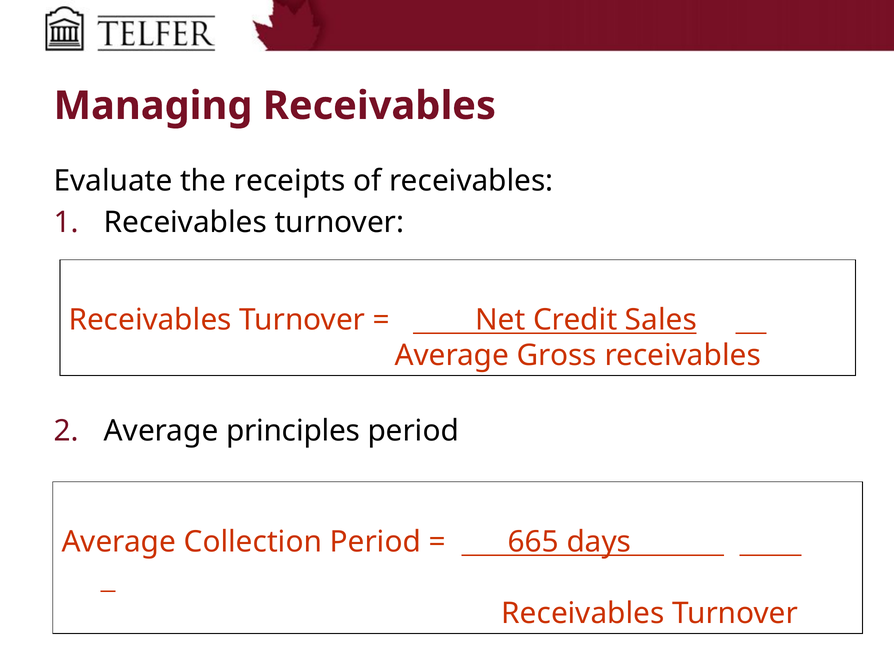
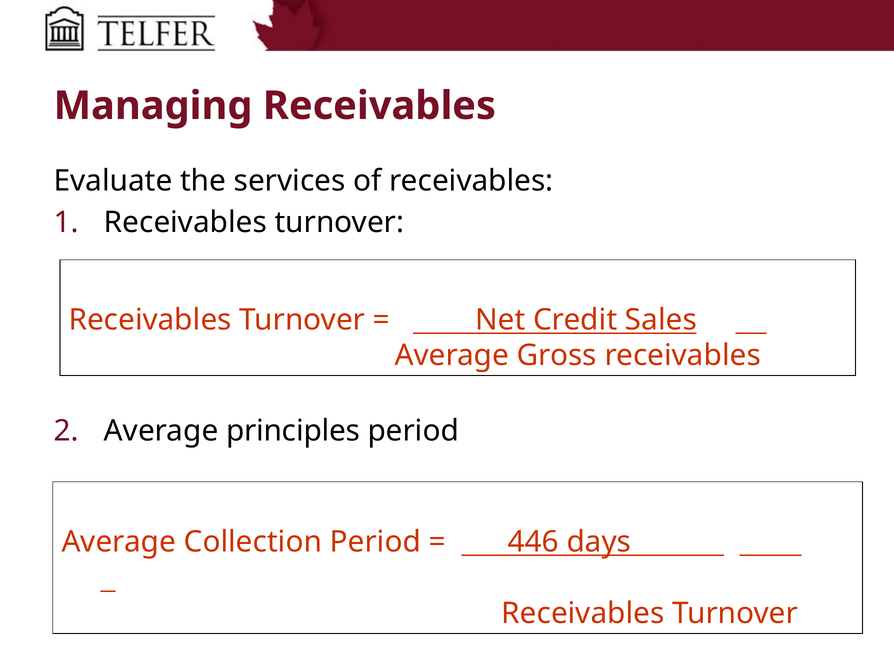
receipts: receipts -> services
665: 665 -> 446
